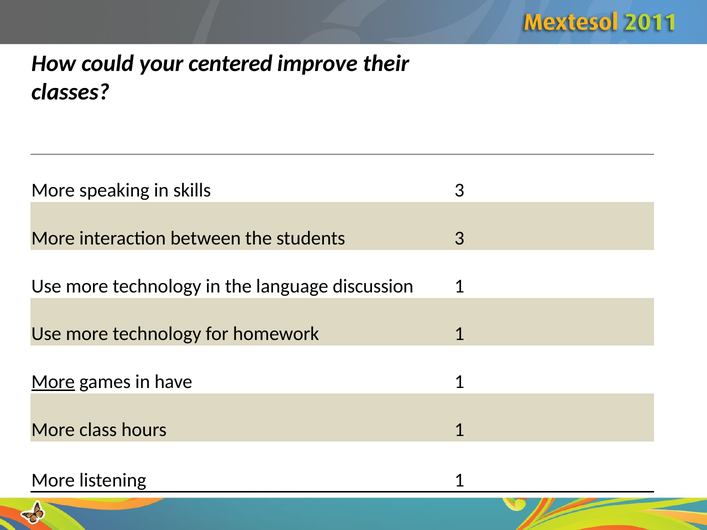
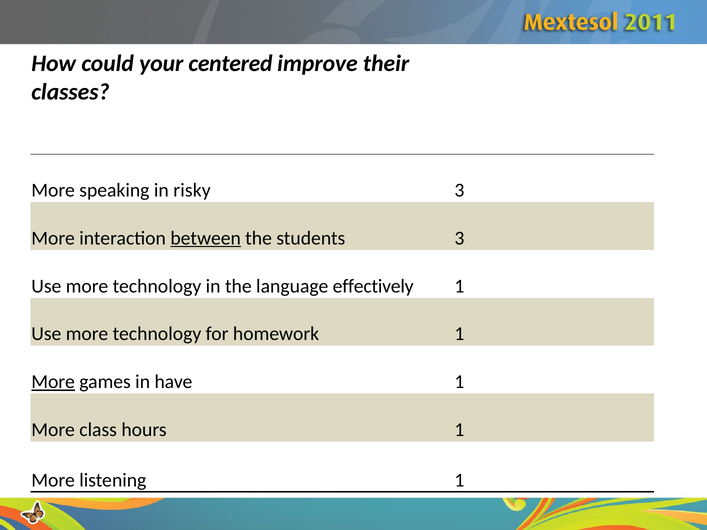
skills: skills -> risky
between underline: none -> present
discussion: discussion -> effectively
